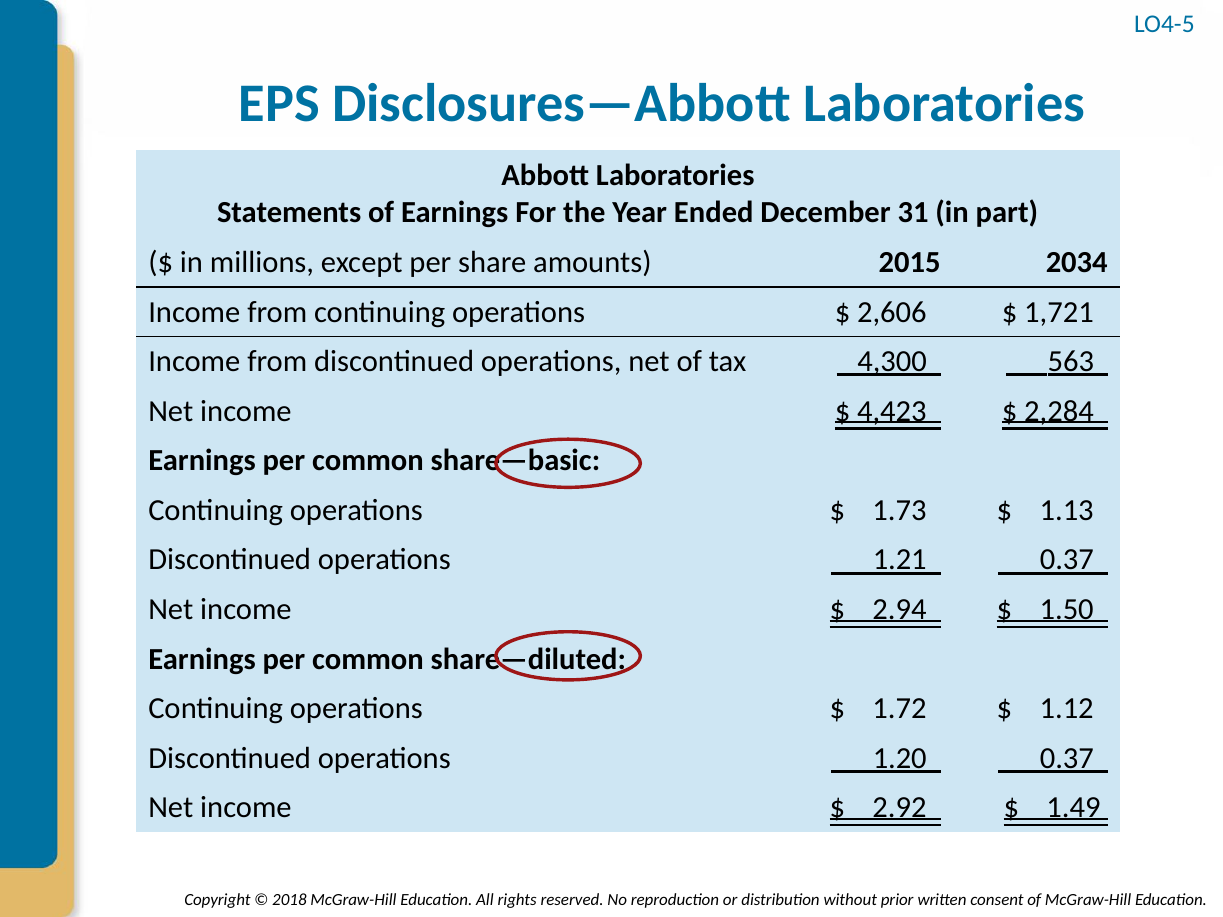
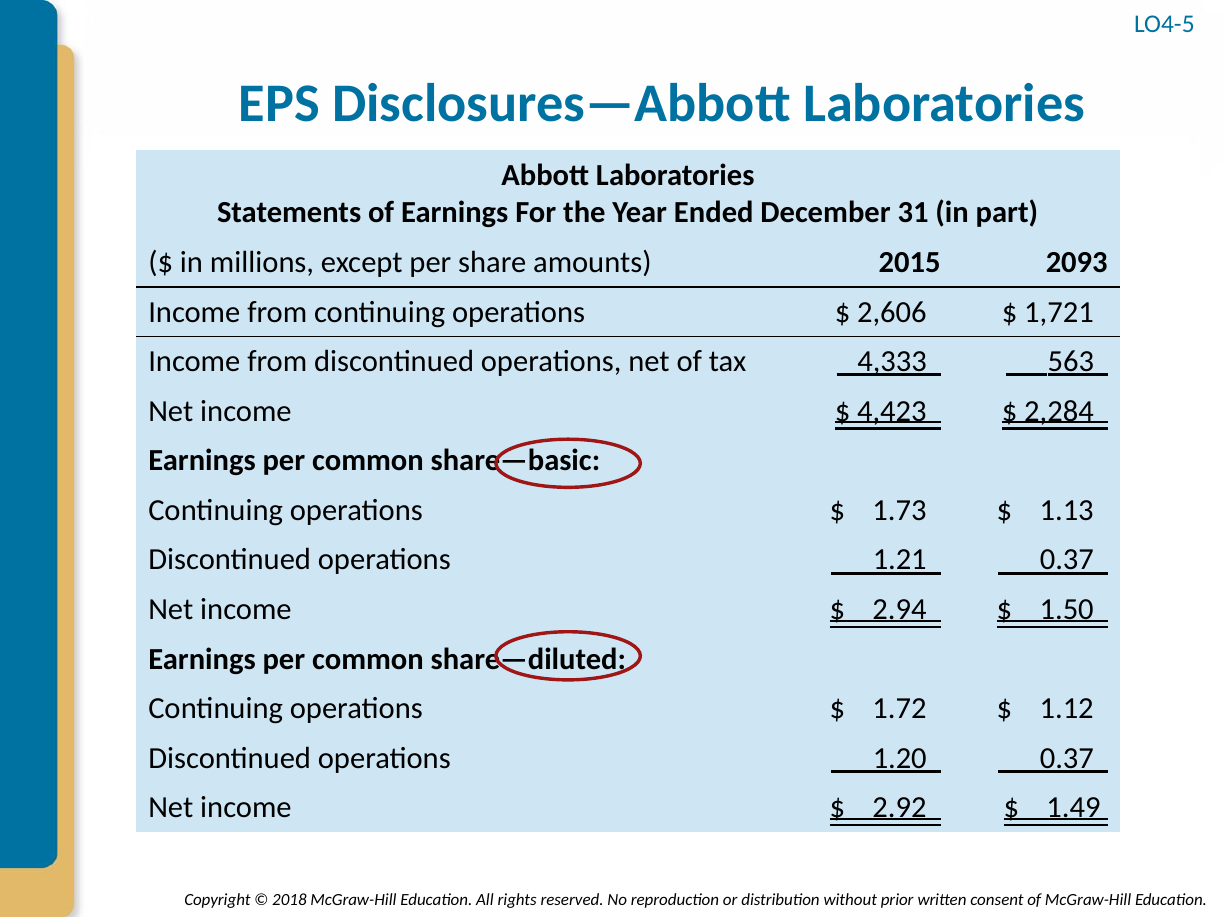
2034: 2034 -> 2093
4,300: 4,300 -> 4,333
